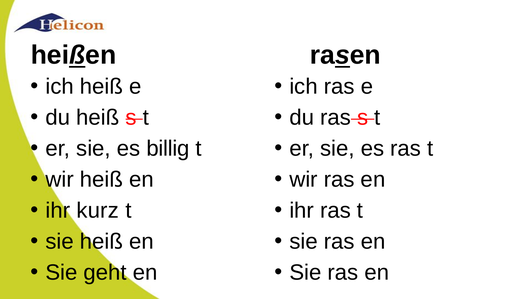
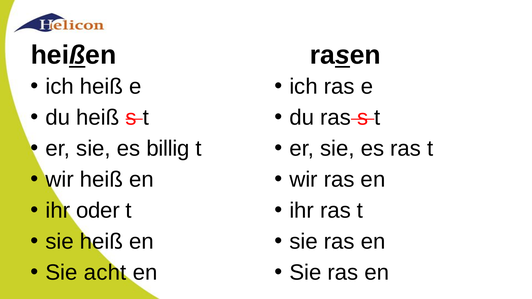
kurz: kurz -> oder
geht: geht -> acht
